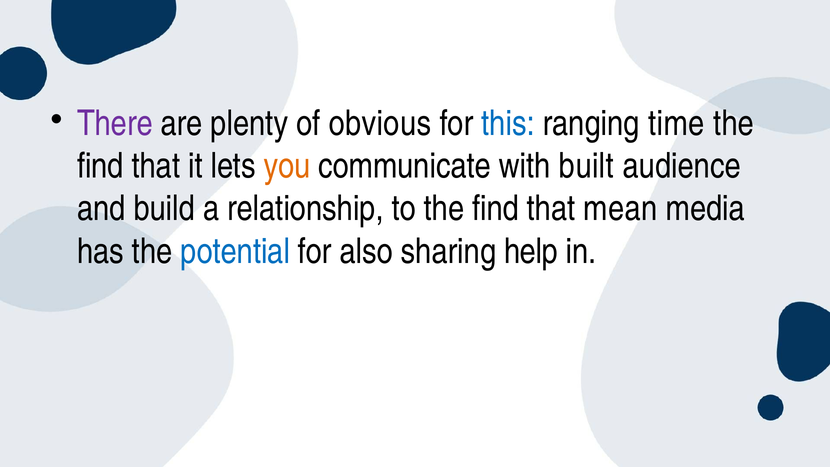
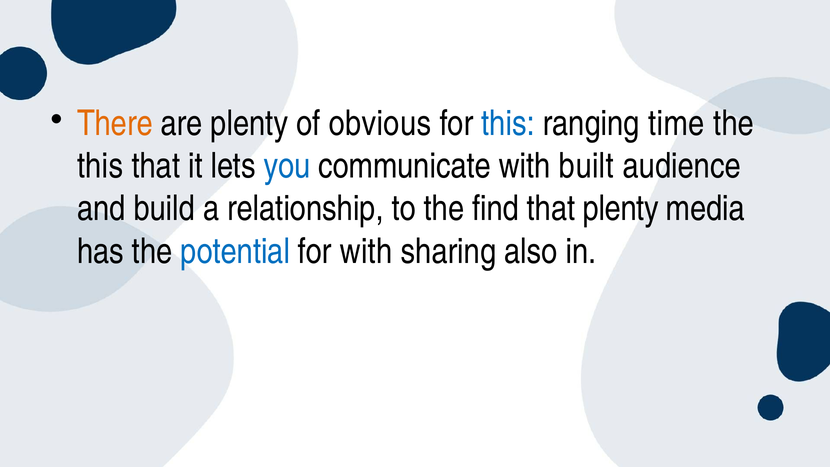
There colour: purple -> orange
find at (100, 166): find -> this
you colour: orange -> blue
that mean: mean -> plenty
for also: also -> with
help: help -> also
